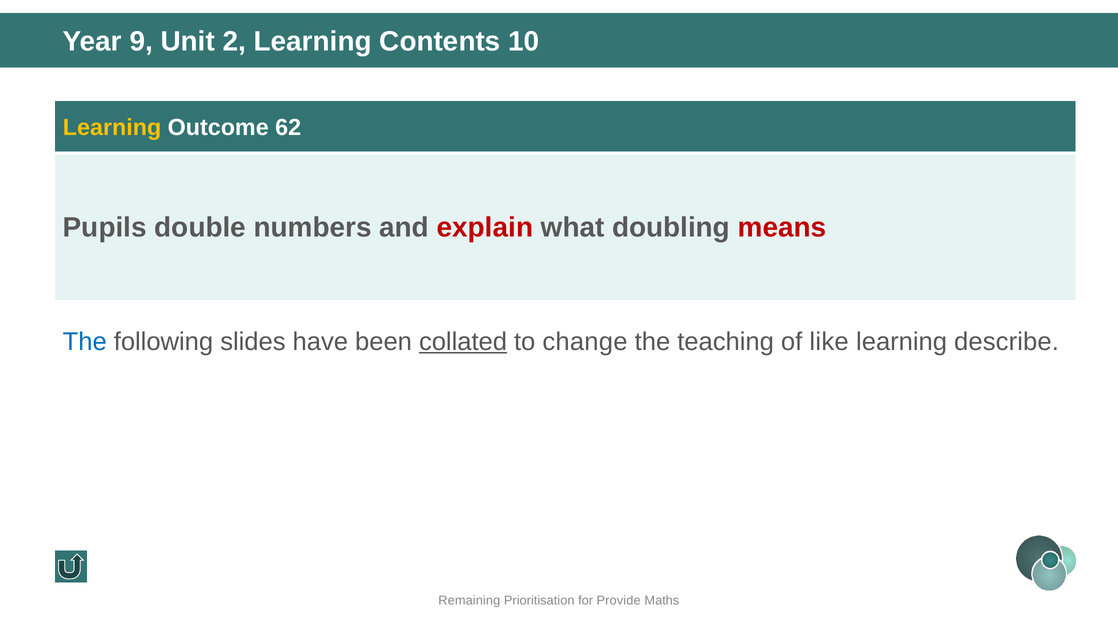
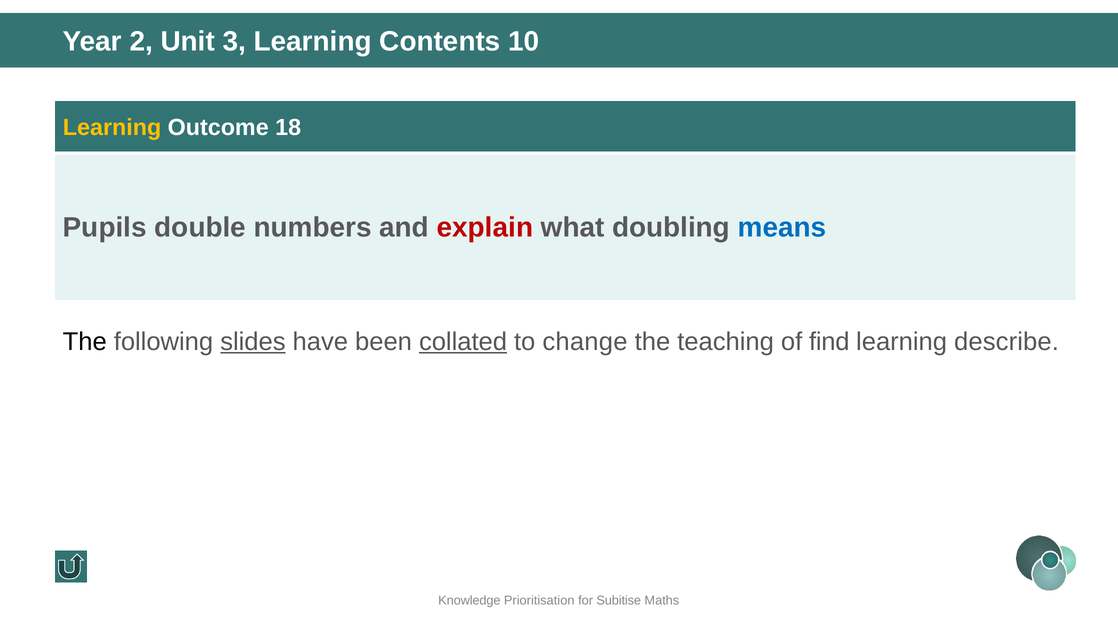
9: 9 -> 2
2: 2 -> 3
62: 62 -> 18
means colour: red -> blue
The at (85, 342) colour: blue -> black
slides underline: none -> present
like: like -> find
Remaining: Remaining -> Knowledge
Provide: Provide -> Subitise
